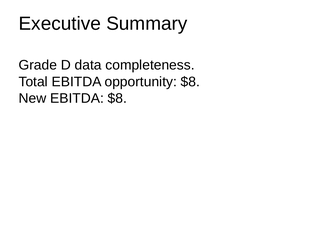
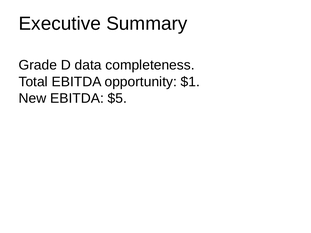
opportunity $8: $8 -> $1
EBITDA $8: $8 -> $5
